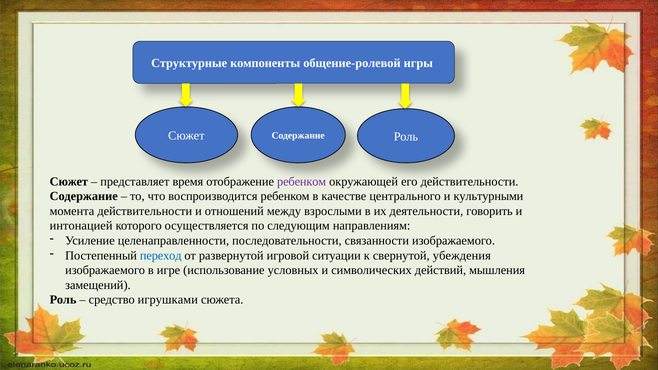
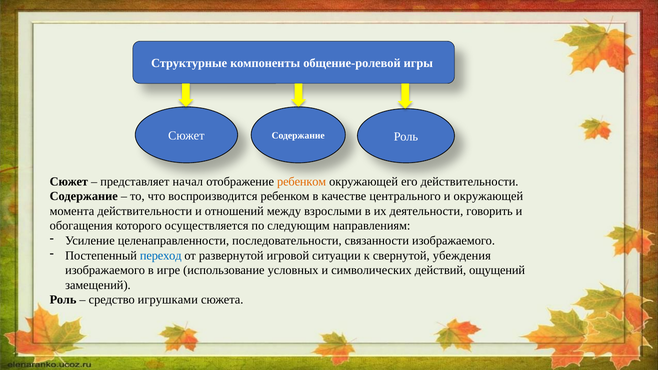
время: время -> начал
ребенком at (302, 182) colour: purple -> orange
и культурными: культурными -> окружающей
интонацией: интонацией -> обогащения
мышления: мышления -> ощущений
